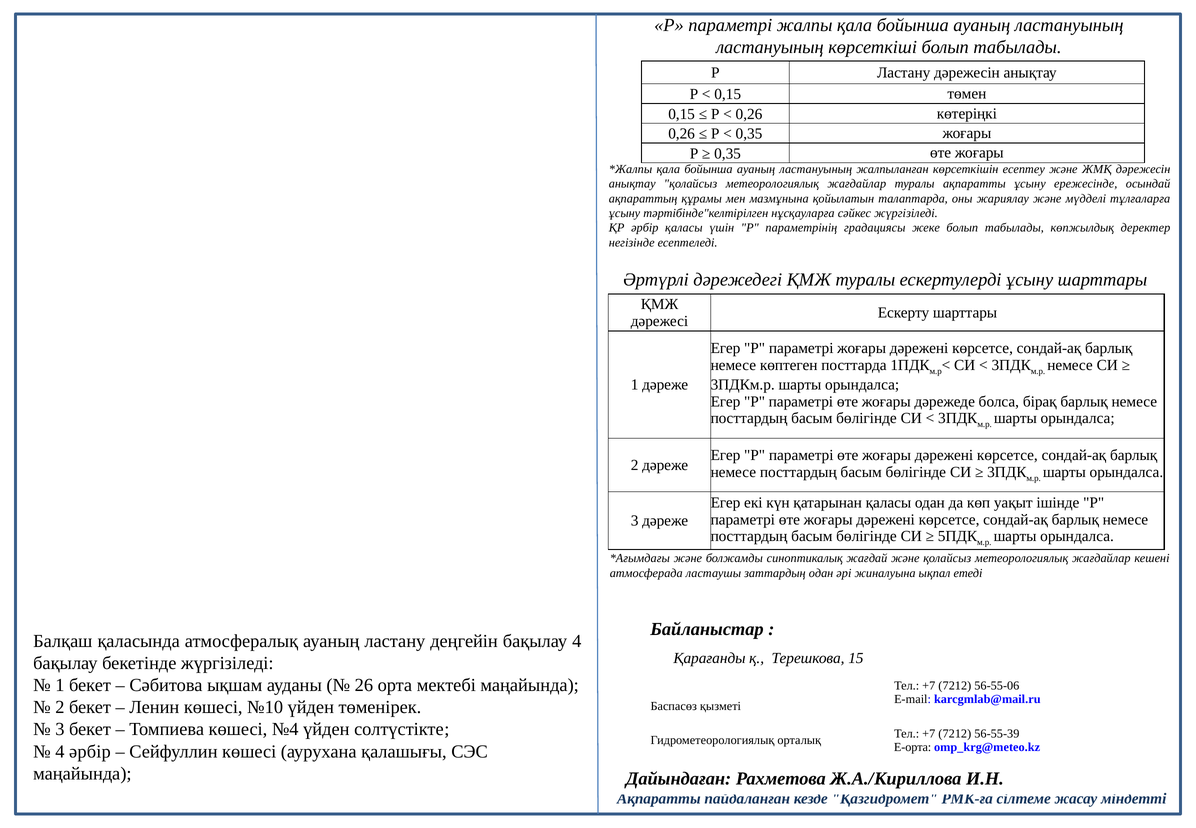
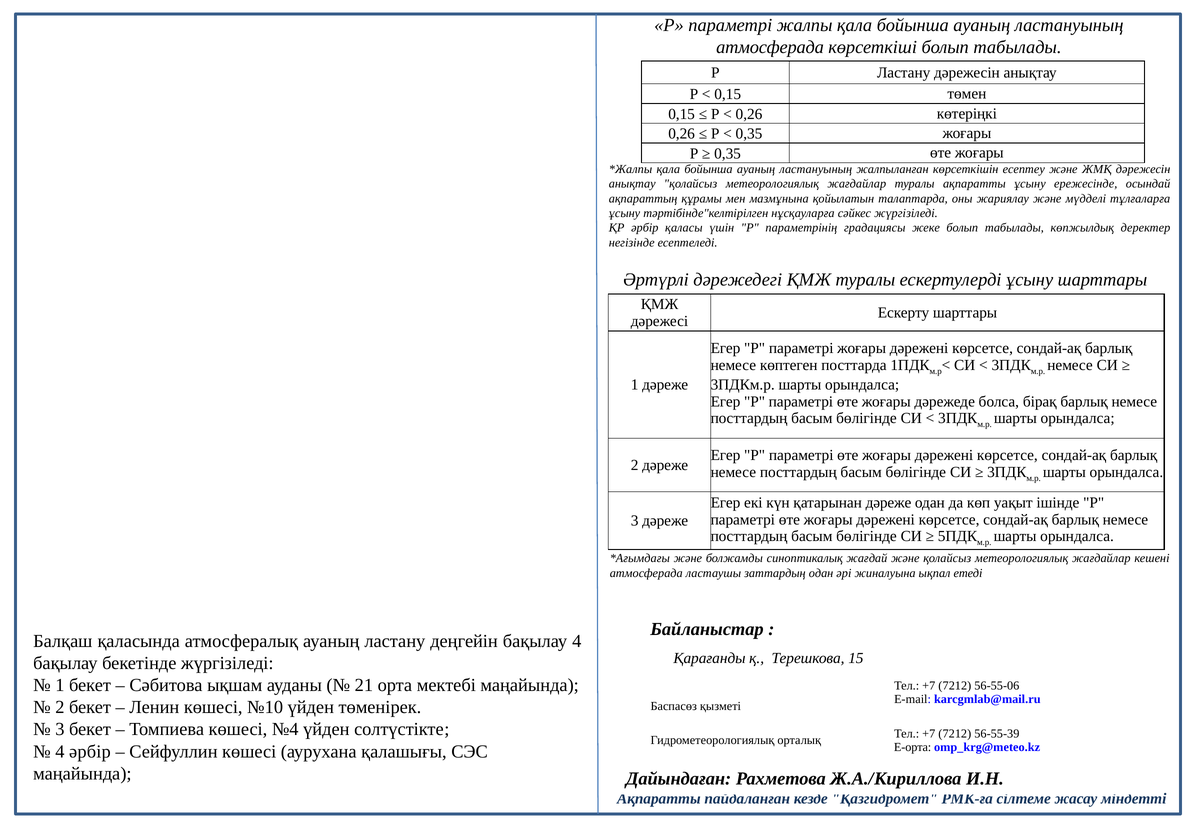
ластануының at (770, 47): ластануының -> атмосферада
қатарынан қаласы: қаласы -> дәреже
26: 26 -> 21
